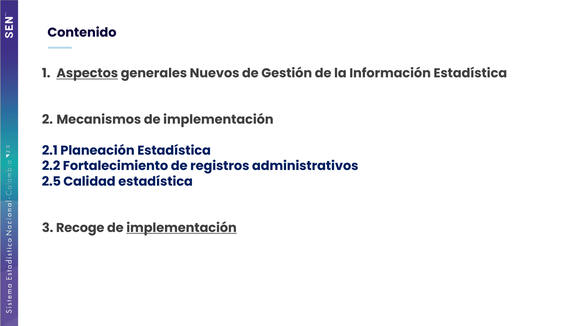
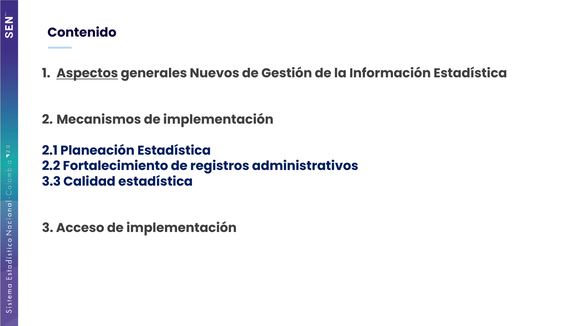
2.5: 2.5 -> 3.3
Recoge: Recoge -> Acceso
implementación at (182, 228) underline: present -> none
